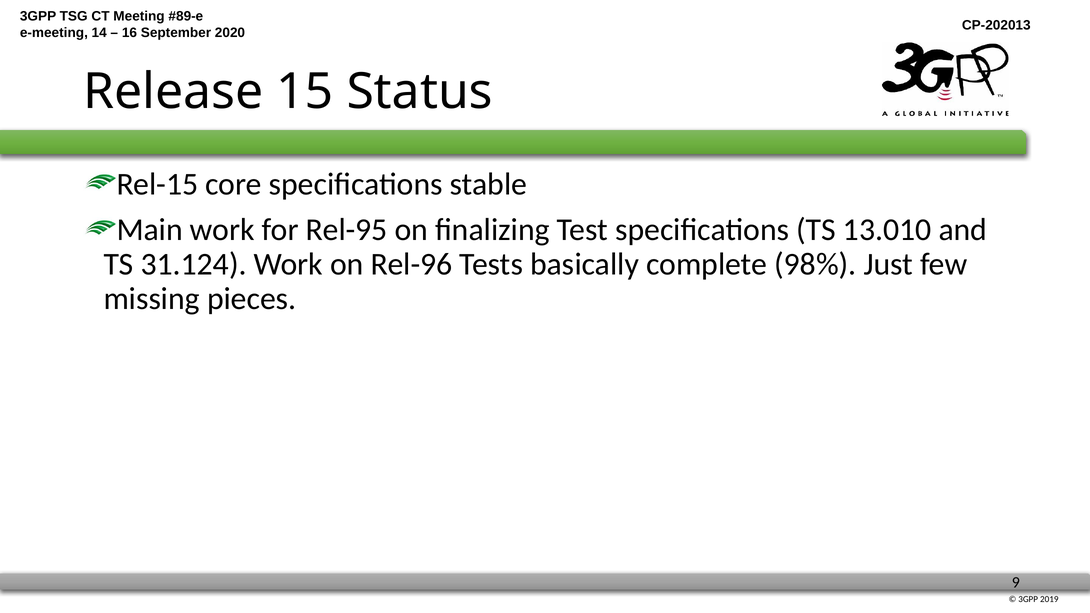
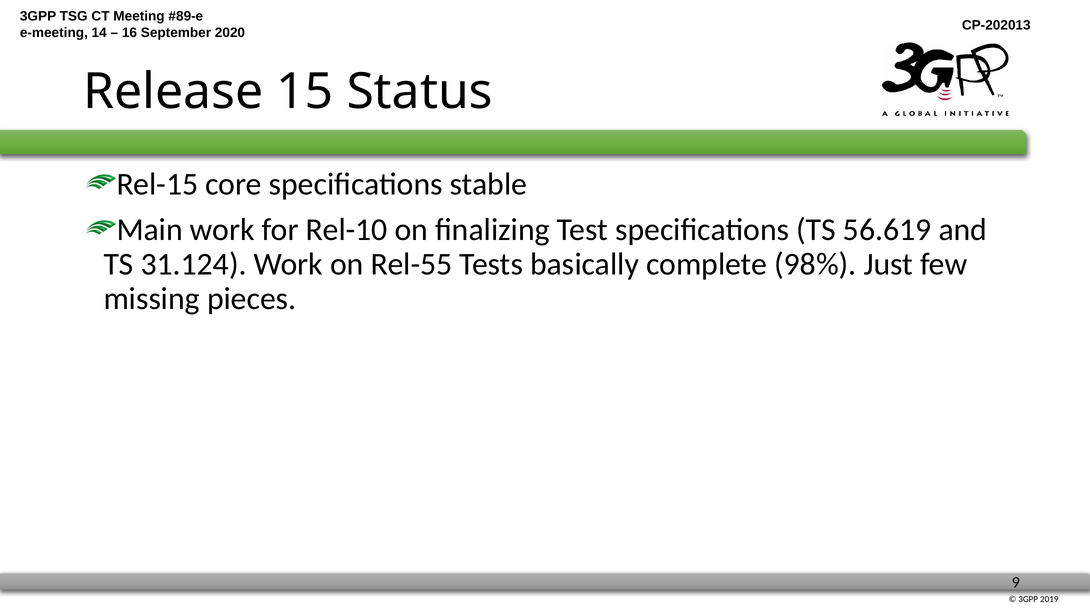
Rel-95: Rel-95 -> Rel-10
13.010: 13.010 -> 56.619
Rel-96: Rel-96 -> Rel-55
